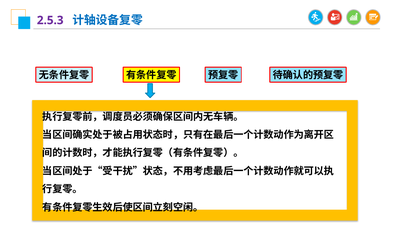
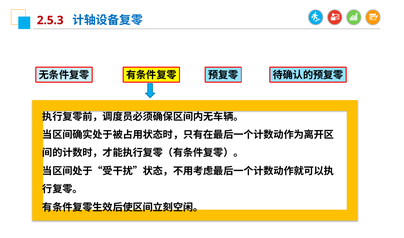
2.5.3 colour: purple -> red
